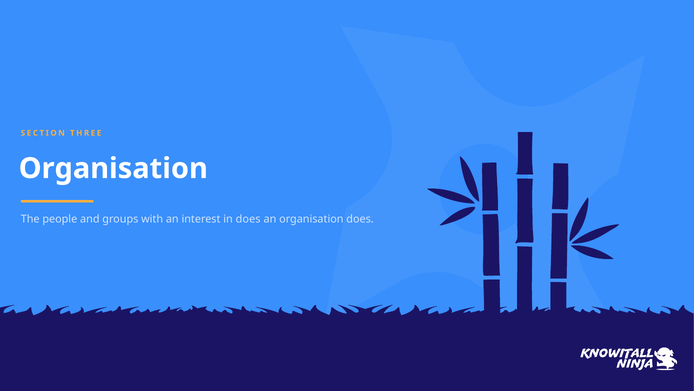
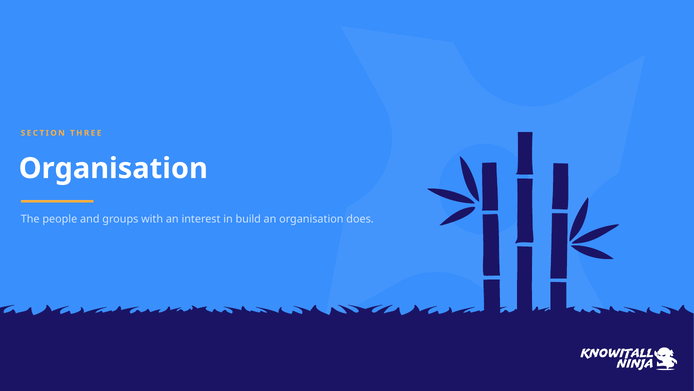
in does: does -> build
